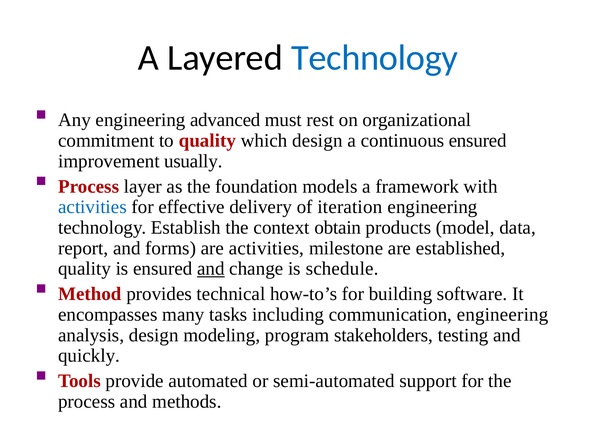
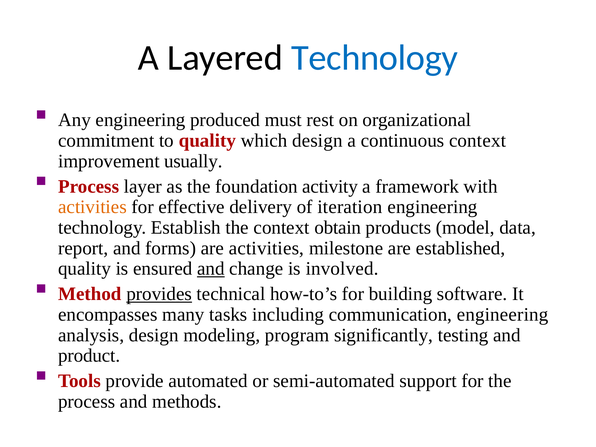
advanced: advanced -> produced
continuous ensured: ensured -> context
models: models -> activity
activities at (92, 207) colour: blue -> orange
schedule: schedule -> involved
provides underline: none -> present
stakeholders: stakeholders -> significantly
quickly: quickly -> product
